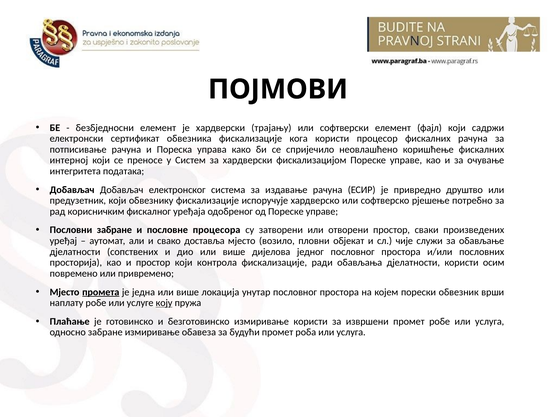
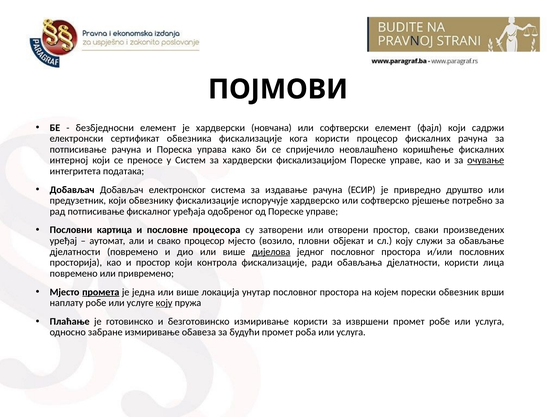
трајању: трајању -> новчана
очување underline: none -> present
рад корисничким: корисничким -> потписивање
Пословни забране: забране -> картица
свако доставља: доставља -> процесор
сл чије: чије -> коју
дјелатности сопствених: сопствених -> повремено
дијелова underline: none -> present
осим: осим -> лица
